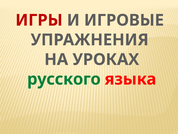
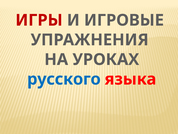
русского colour: green -> blue
